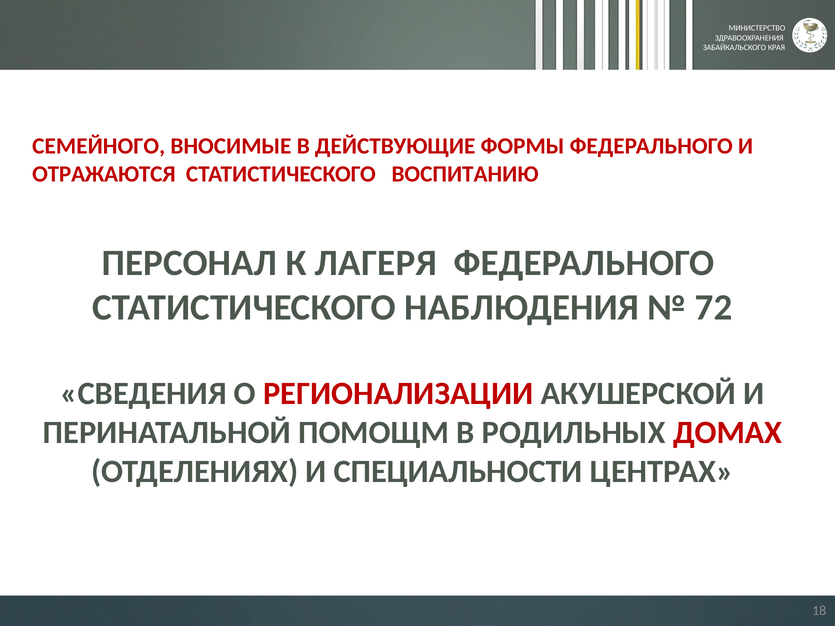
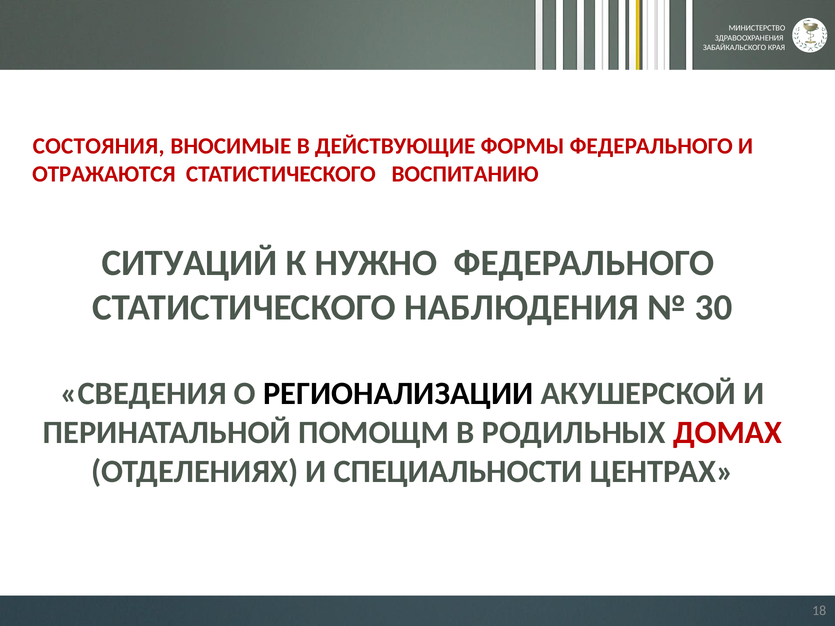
СЕМЕЙНОГО: СЕМЕЙНОГО -> СОСТОЯНИЯ
ПЕРСОНАЛ: ПЕРСОНАЛ -> СИТУАЦИЙ
ЛАГЕРЯ: ЛАГЕРЯ -> НУЖНО
72: 72 -> 30
РЕГИОНАЛИЗАЦИИ colour: red -> black
